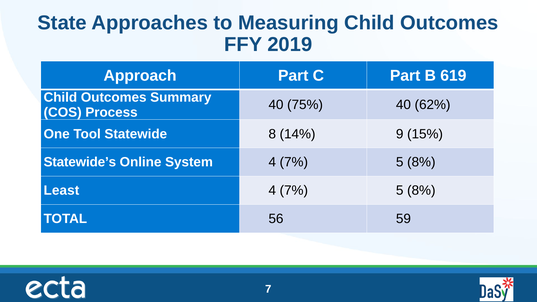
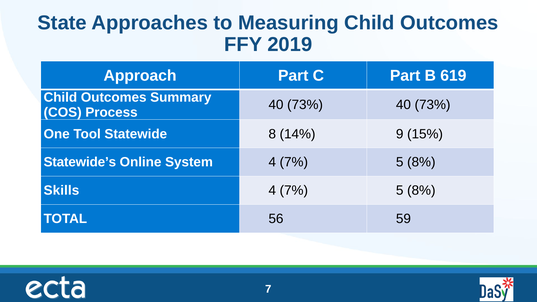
75% at (305, 105): 75% -> 73%
62% at (433, 105): 62% -> 73%
Least: Least -> Skills
